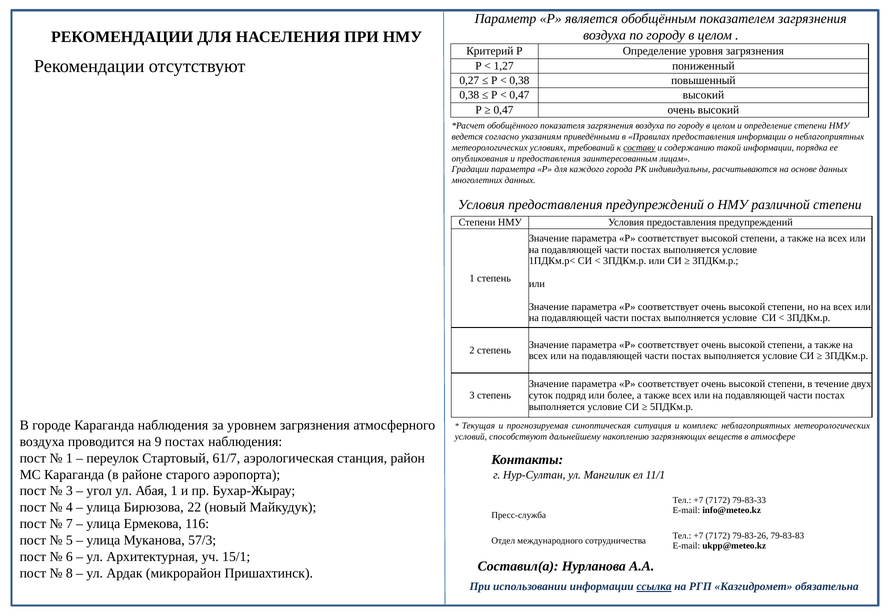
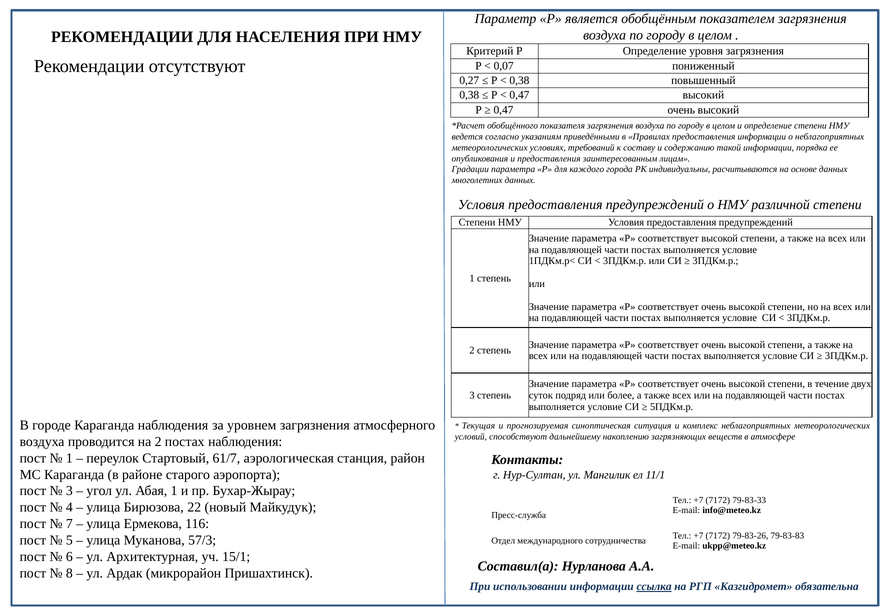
1,27: 1,27 -> 0,07
составу underline: present -> none
на 9: 9 -> 2
